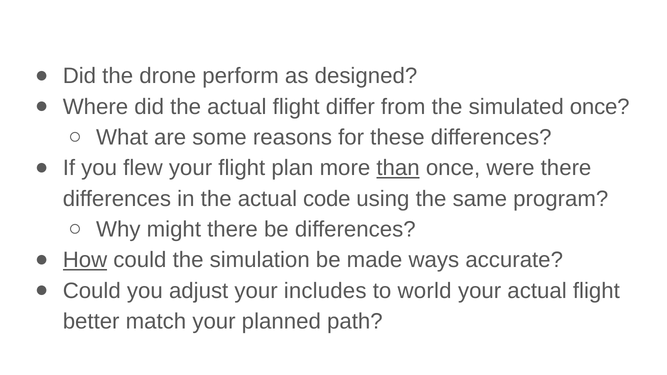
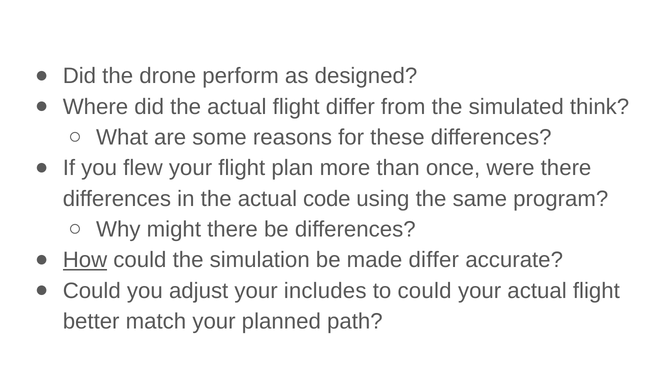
simulated once: once -> think
than underline: present -> none
made ways: ways -> differ
to world: world -> could
